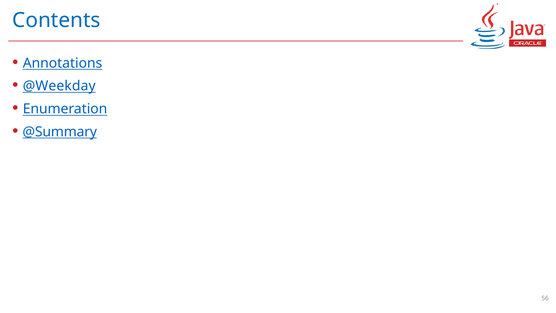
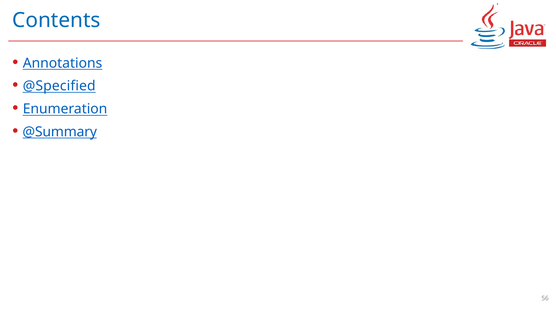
@Weekday: @Weekday -> @Specified
